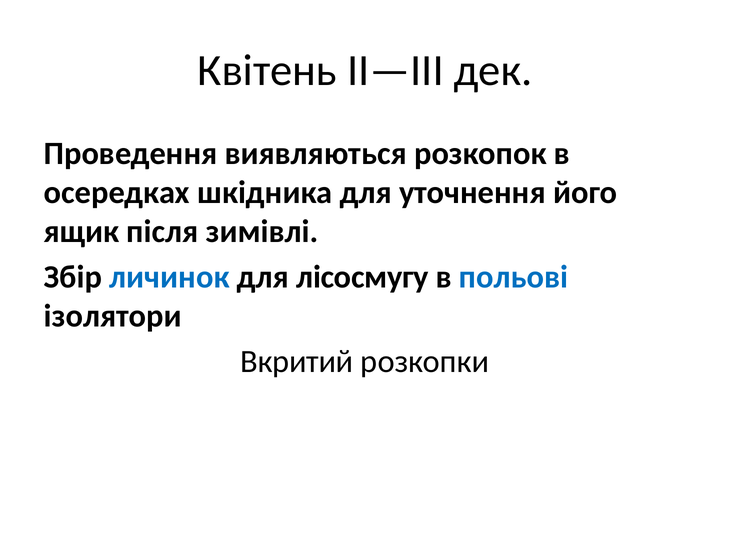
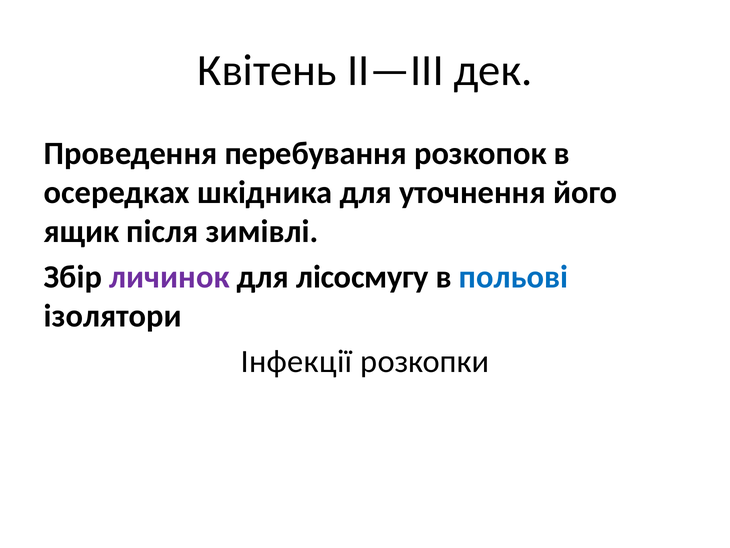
виявляються: виявляються -> перебування
личинок colour: blue -> purple
Вкритий: Вкритий -> Інфекції
